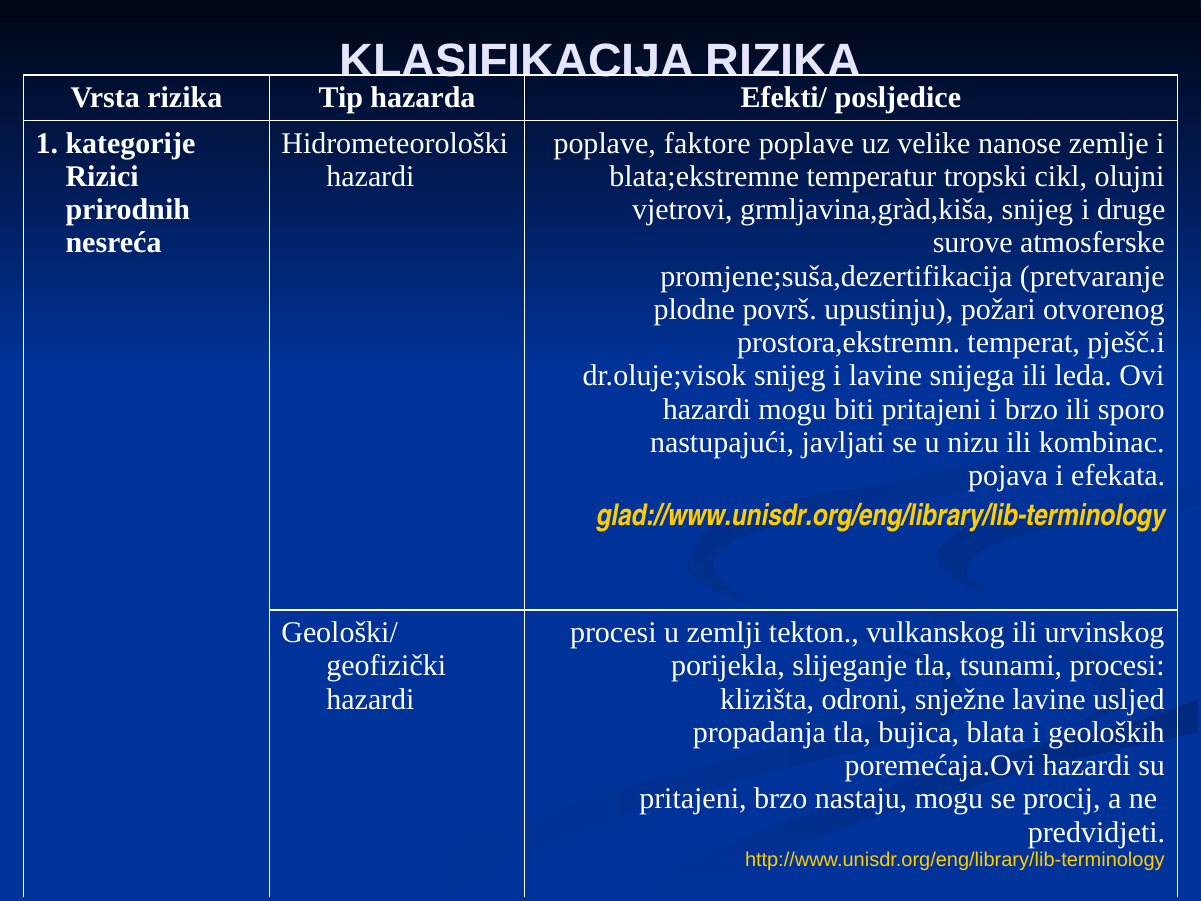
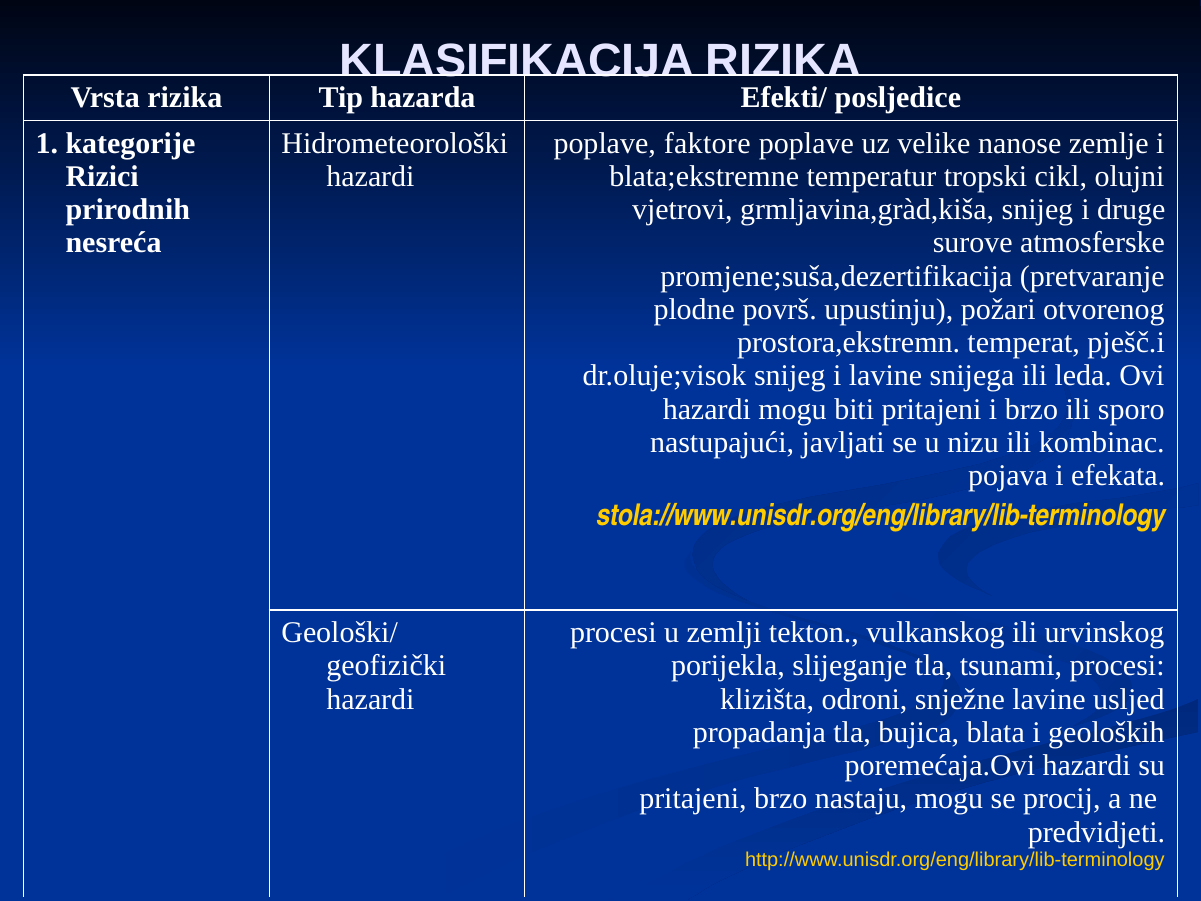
glad://www.unisdr.org/eng/library/lib-terminology: glad://www.unisdr.org/eng/library/lib-terminology -> stola://www.unisdr.org/eng/library/lib-terminology
